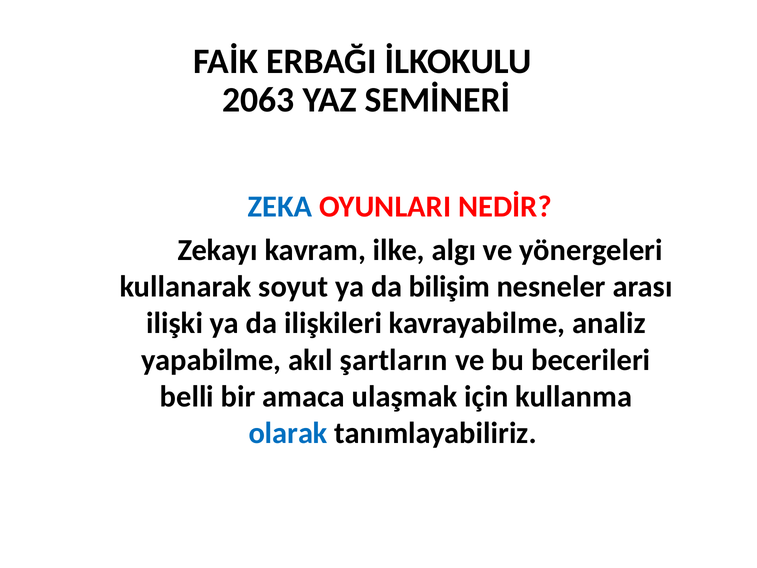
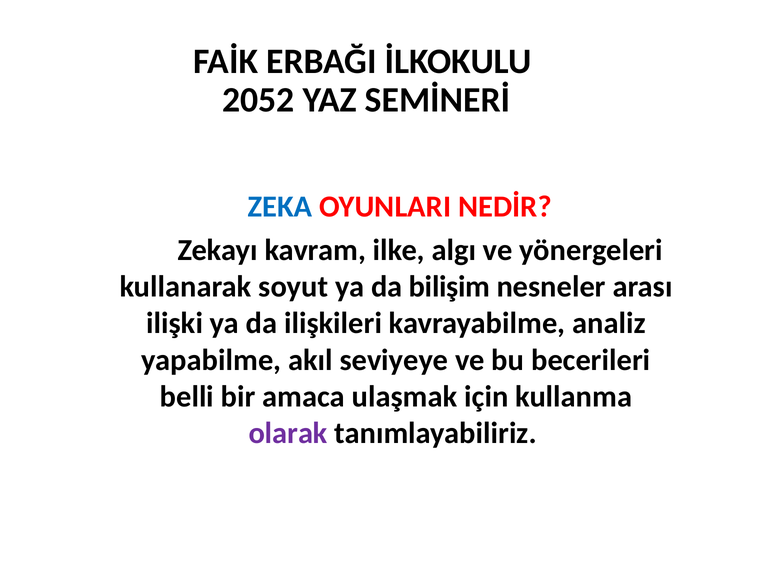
2063: 2063 -> 2052
şartların: şartların -> seviyeye
olarak colour: blue -> purple
